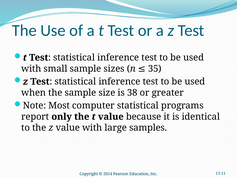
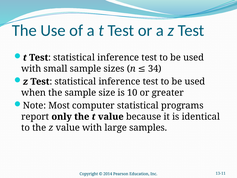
35: 35 -> 34
38: 38 -> 10
